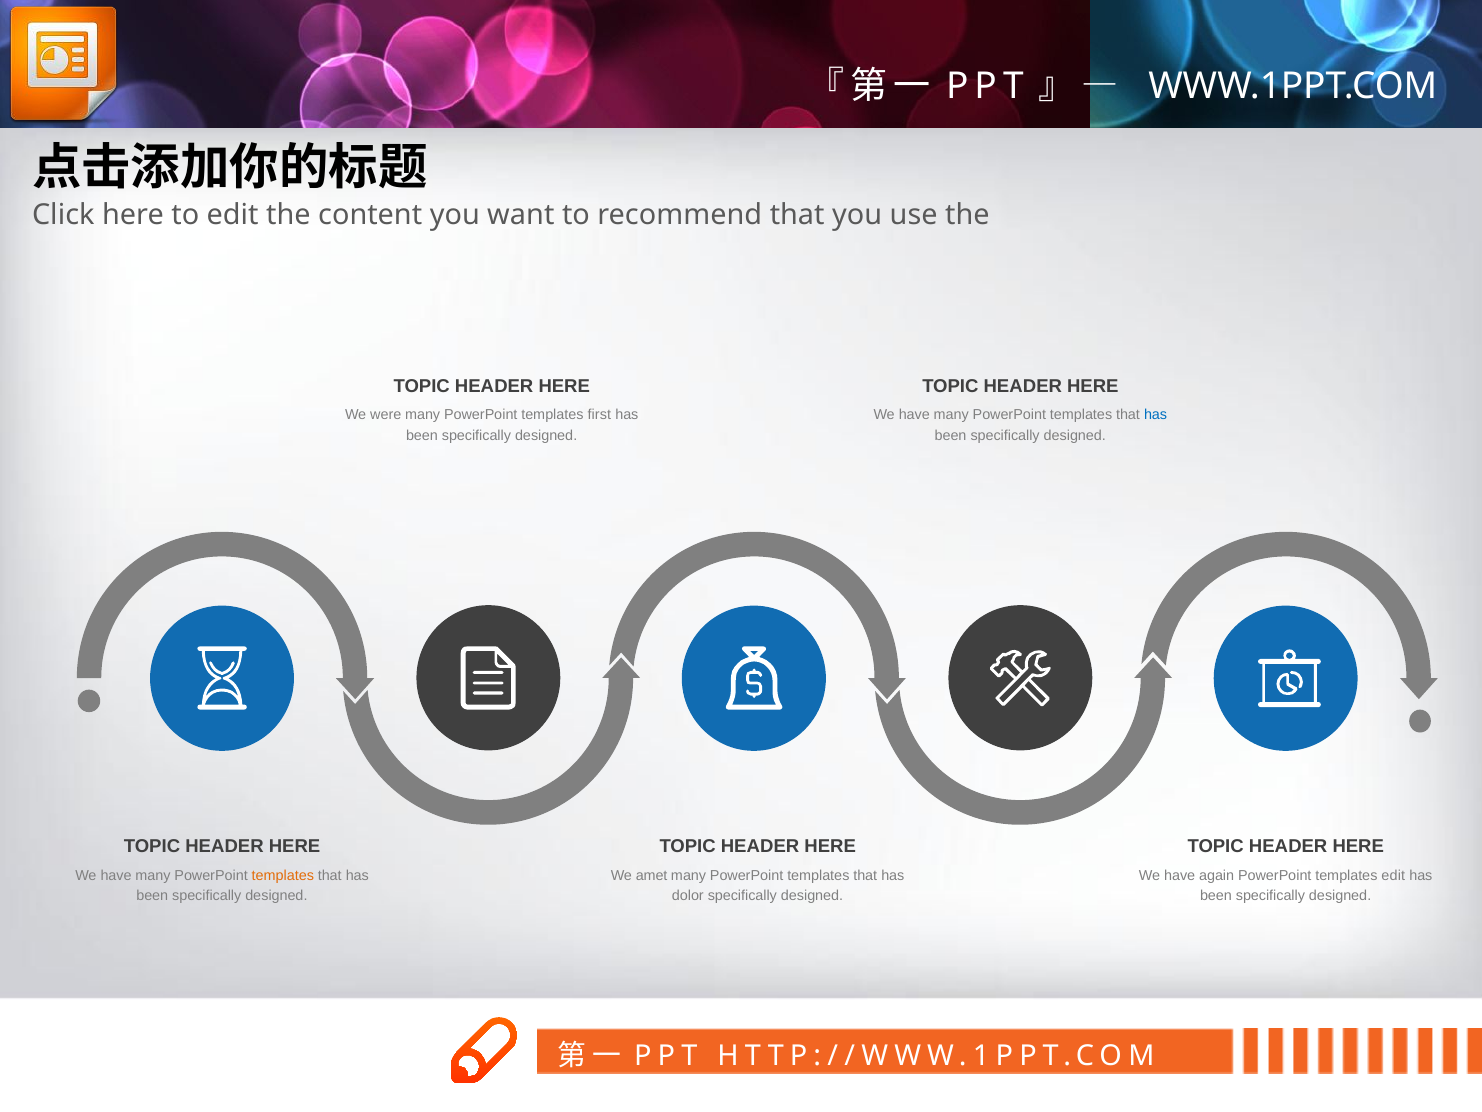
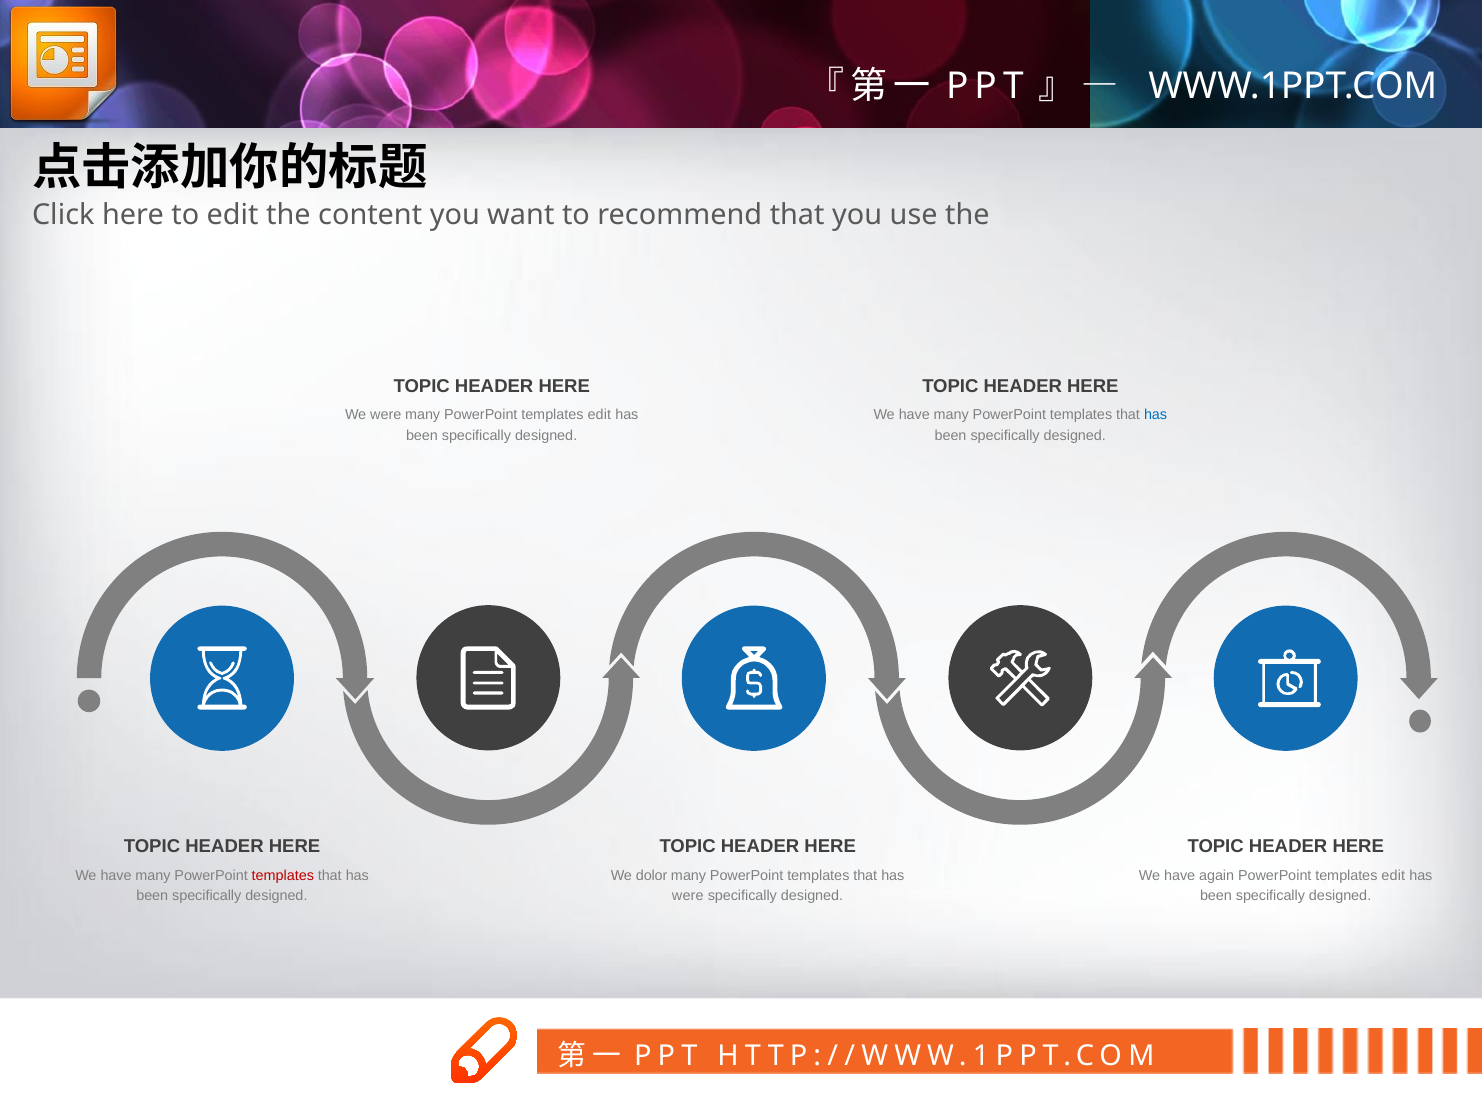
many PowerPoint templates first: first -> edit
templates at (283, 875) colour: orange -> red
amet: amet -> dolor
dolor at (688, 896): dolor -> were
